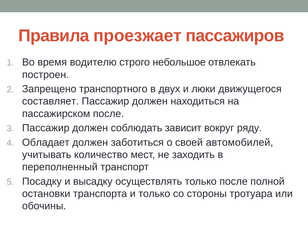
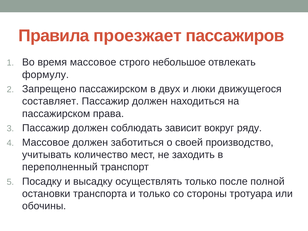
время водителю: водителю -> массовое
построен: построен -> формулу
Запрещено транспортного: транспортного -> пассажирском
пассажирском после: после -> права
Обладает at (46, 142): Обладает -> Массовое
автомобилей: автомобилей -> производство
